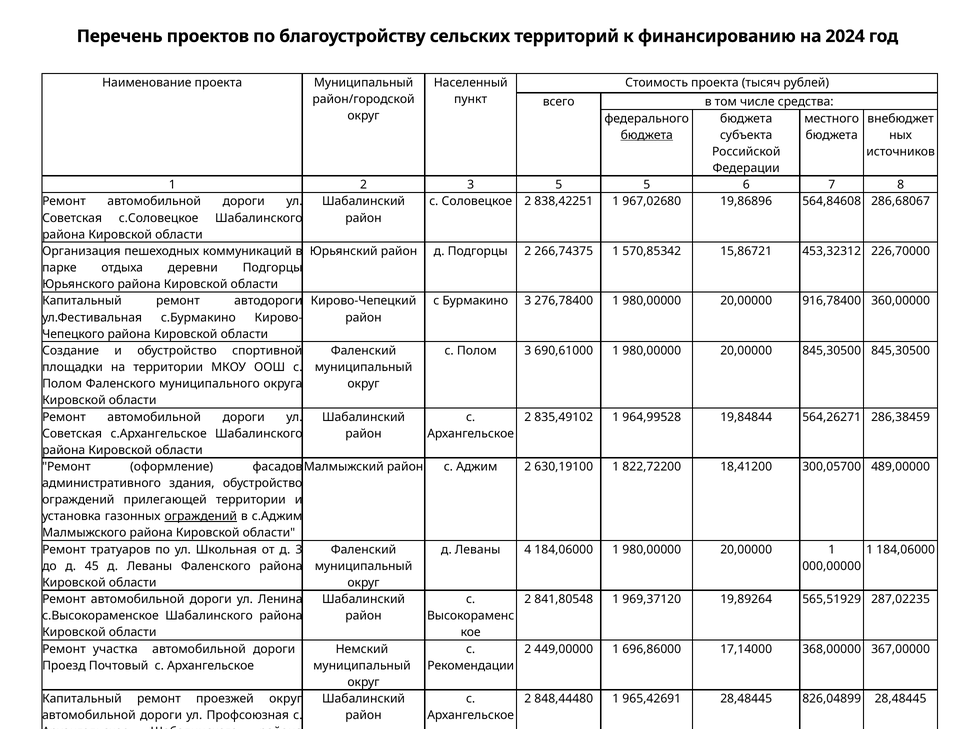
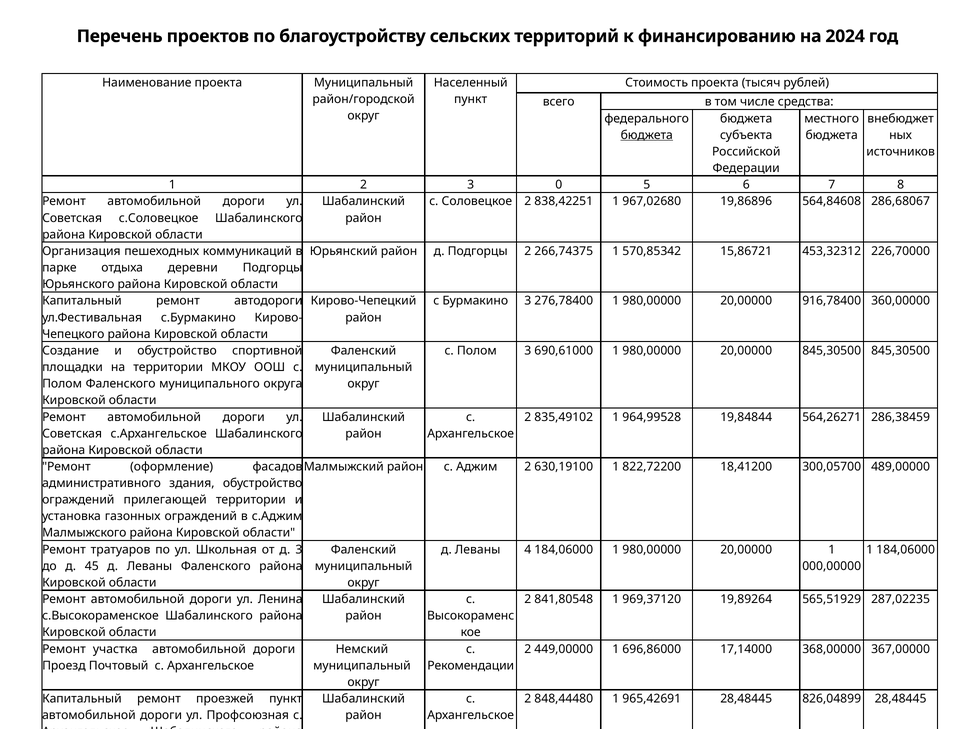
3 5: 5 -> 0
ограждений at (201, 516) underline: present -> none
проезжей округ: округ -> пункт
